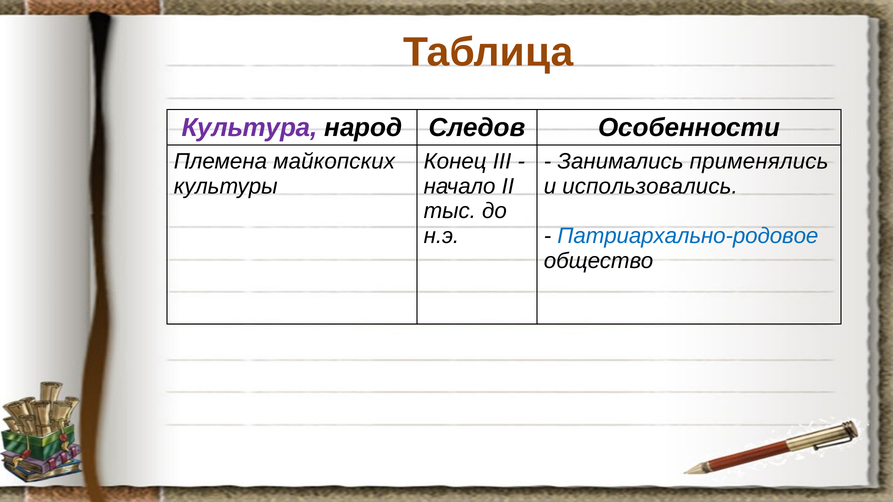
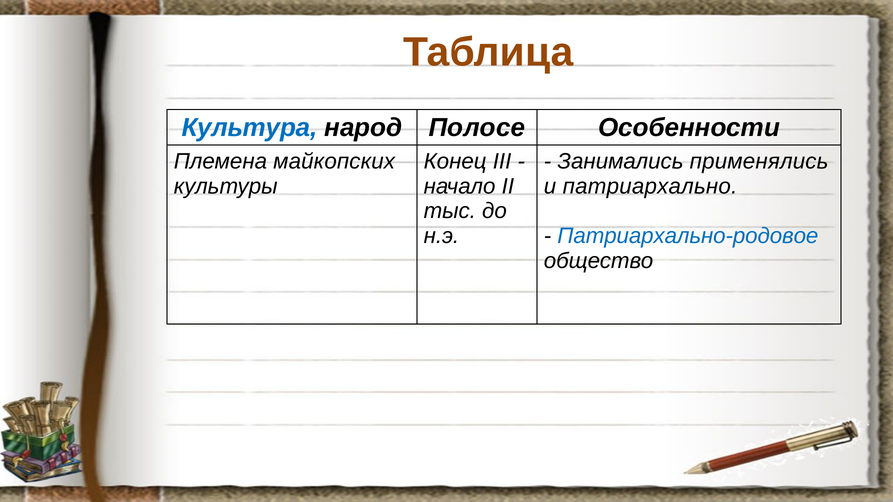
Культура colour: purple -> blue
Следов: Следов -> Полосе
использовались: использовались -> патриархально
